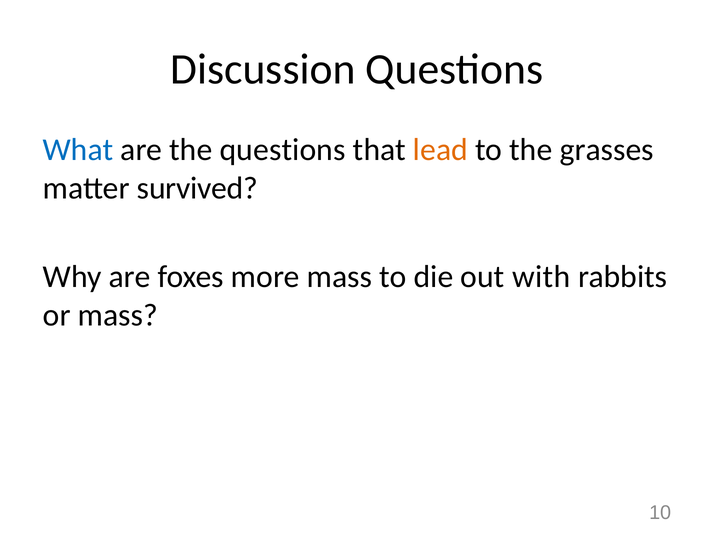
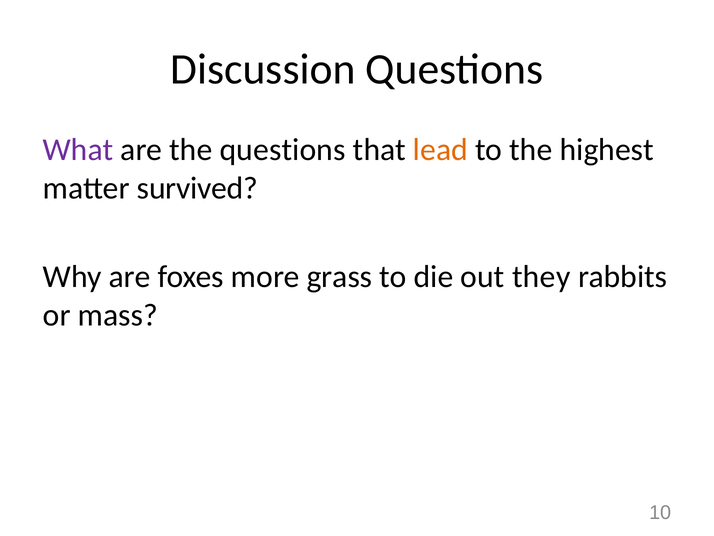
What colour: blue -> purple
grasses: grasses -> highest
more mass: mass -> grass
with: with -> they
